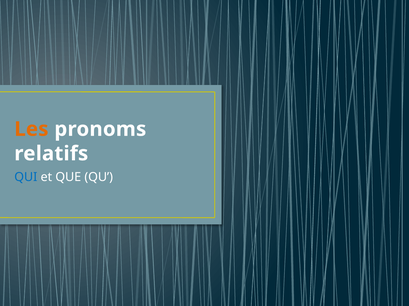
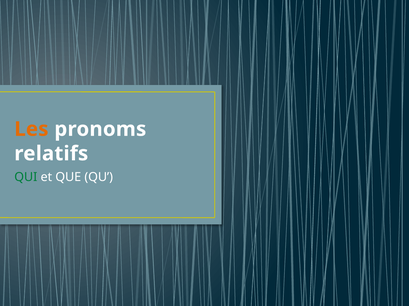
QUI colour: blue -> green
